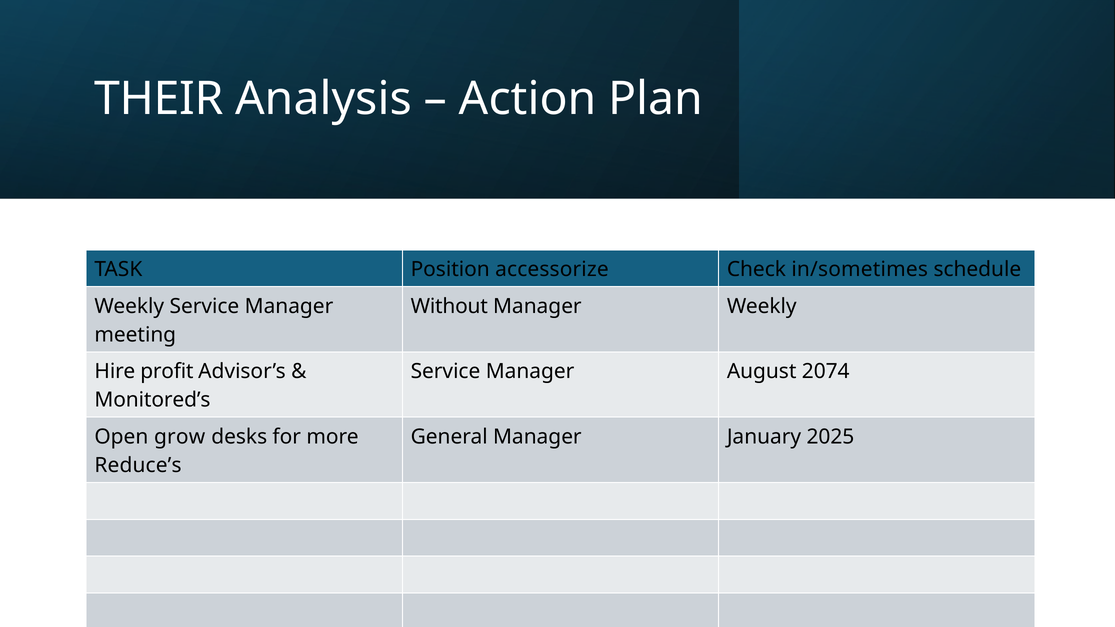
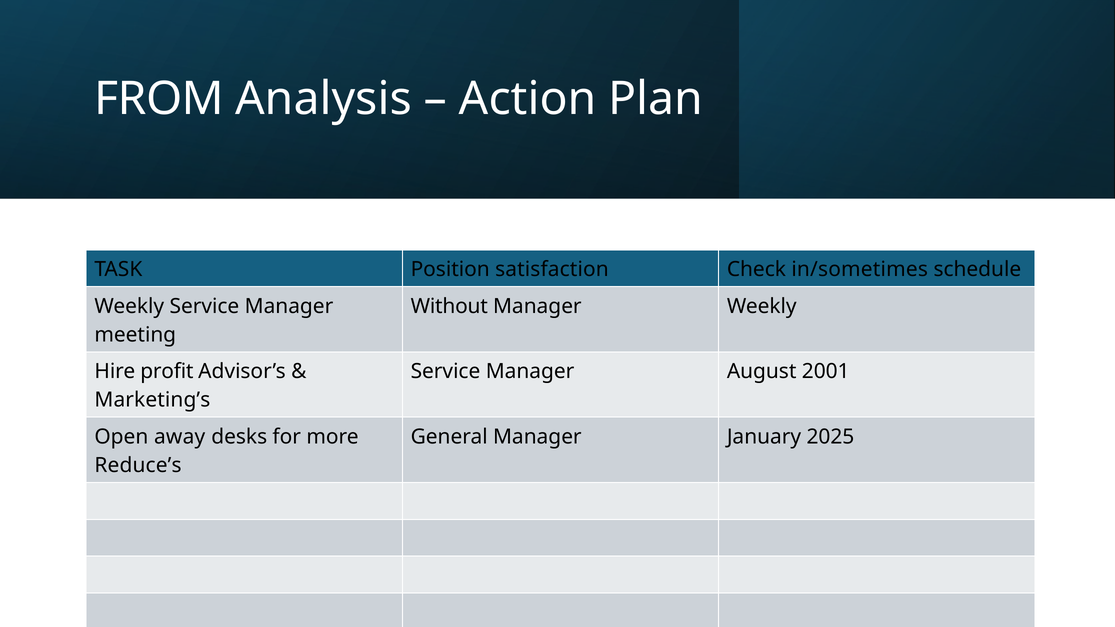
THEIR: THEIR -> FROM
accessorize: accessorize -> satisfaction
2074: 2074 -> 2001
Monitored’s: Monitored’s -> Marketing’s
grow: grow -> away
